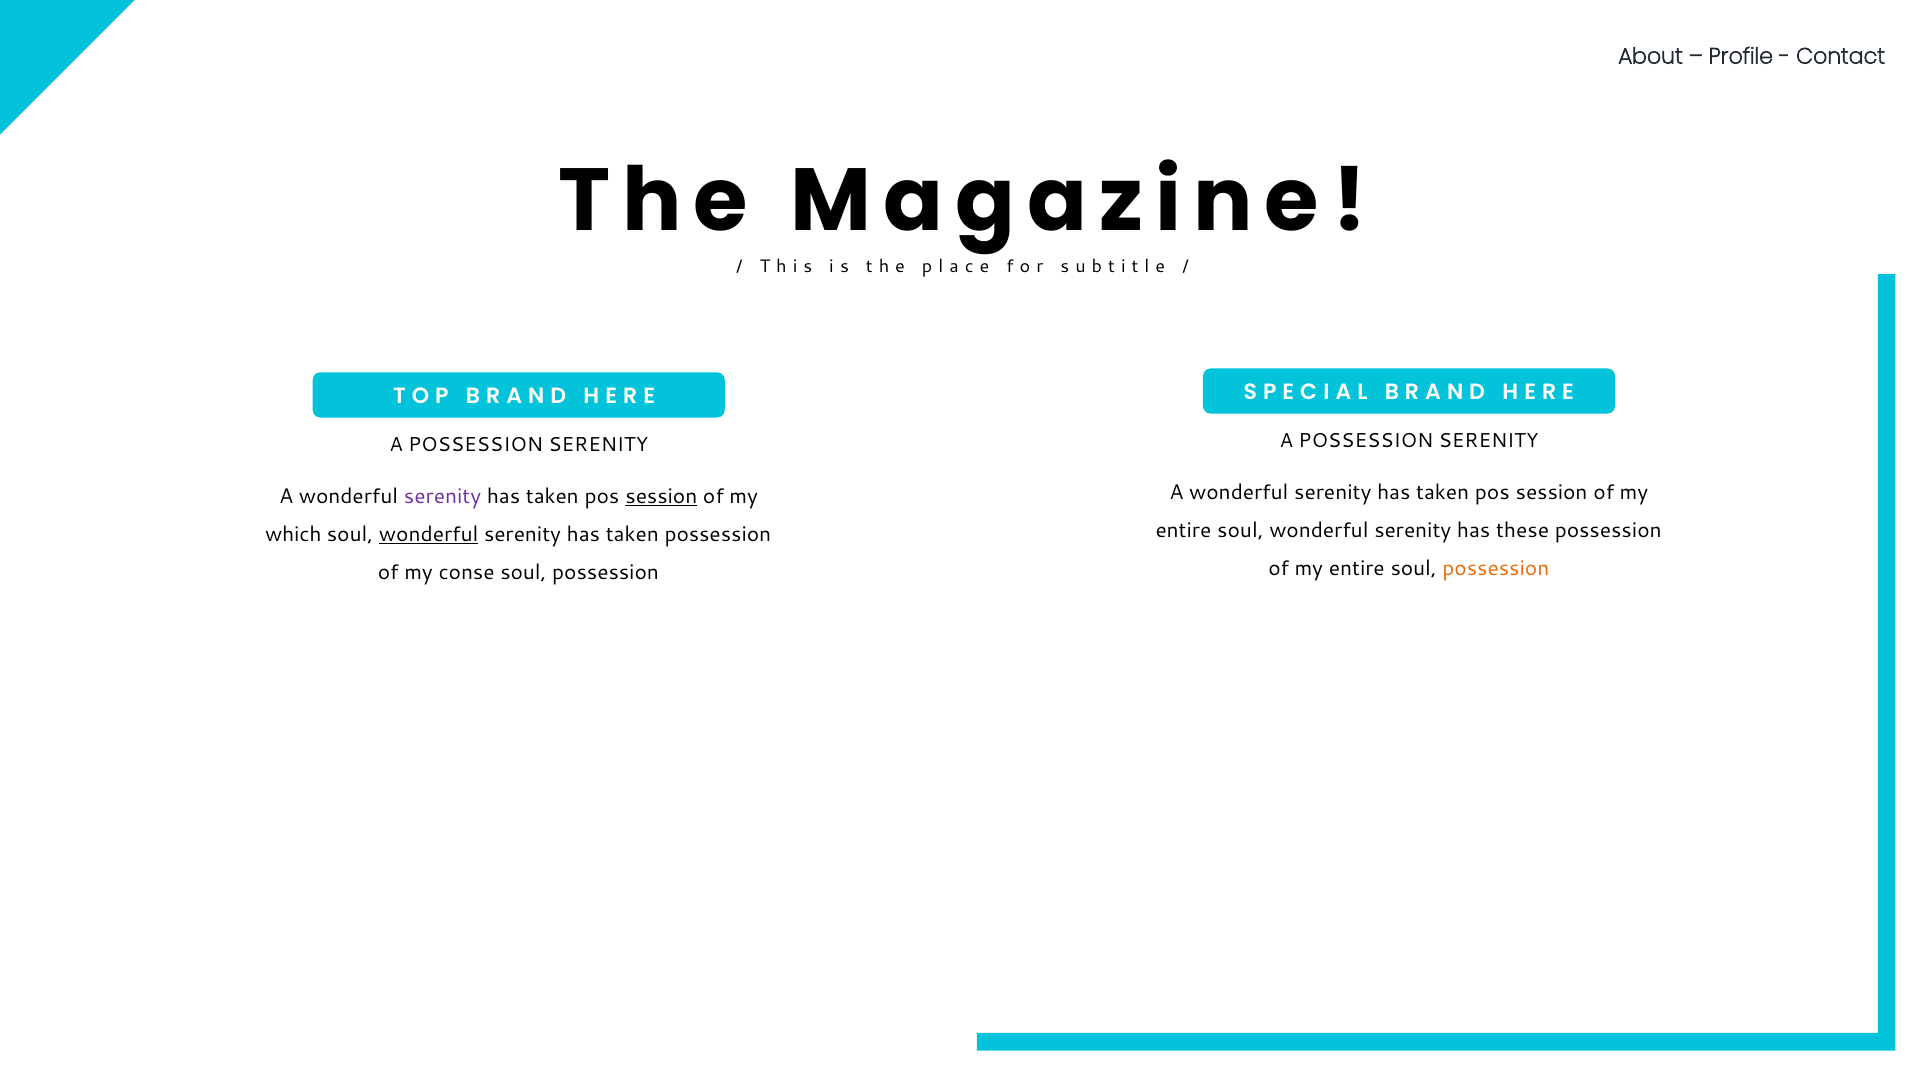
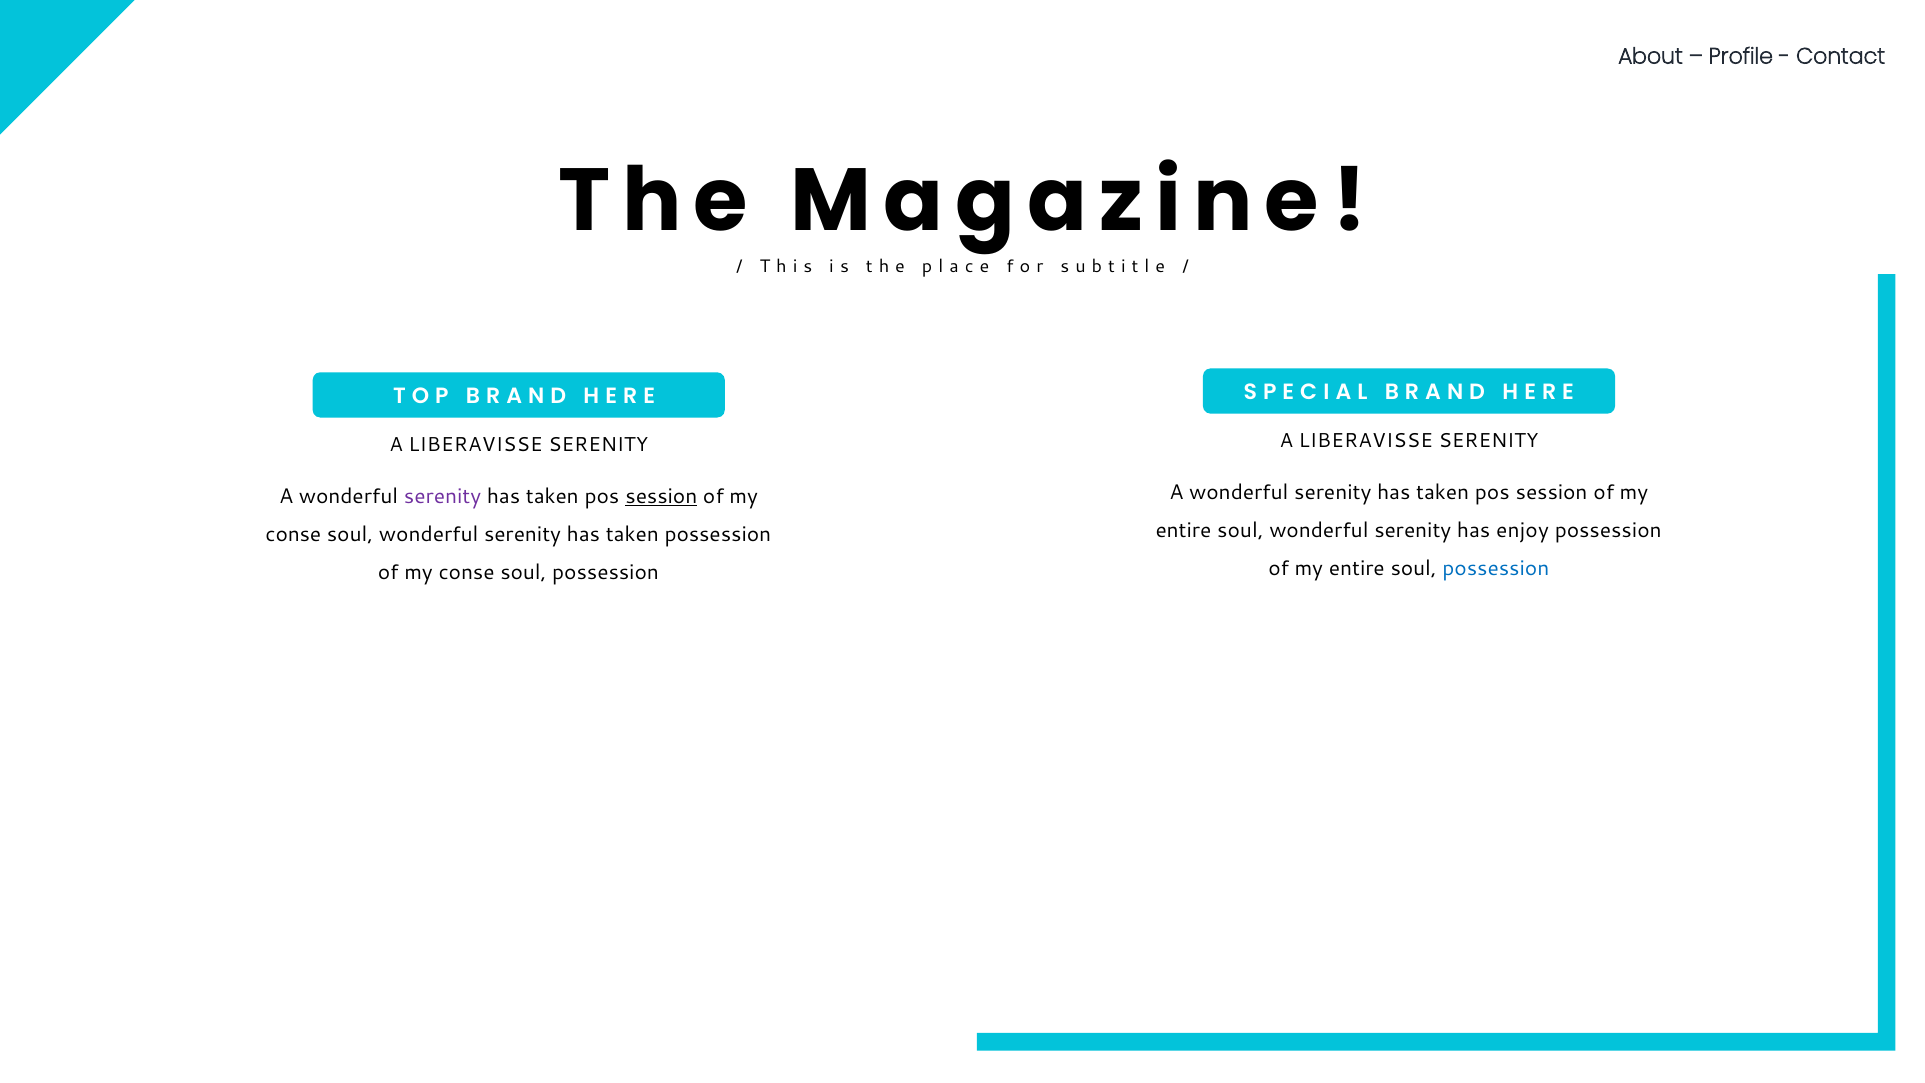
POSSESSION at (1366, 441): POSSESSION -> LIBERAVISSE
POSSESSION at (476, 445): POSSESSION -> LIBERAVISSE
these: these -> enjoy
which at (293, 534): which -> conse
wonderful at (429, 534) underline: present -> none
possession at (1496, 568) colour: orange -> blue
